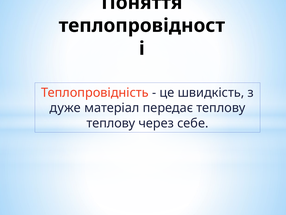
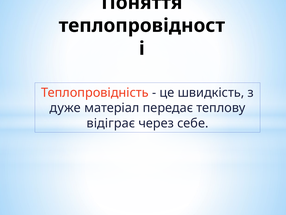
теплову at (111, 123): теплову -> відіграє
